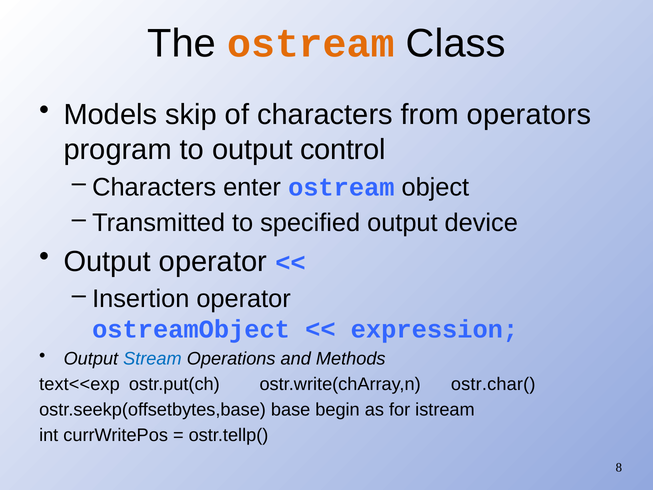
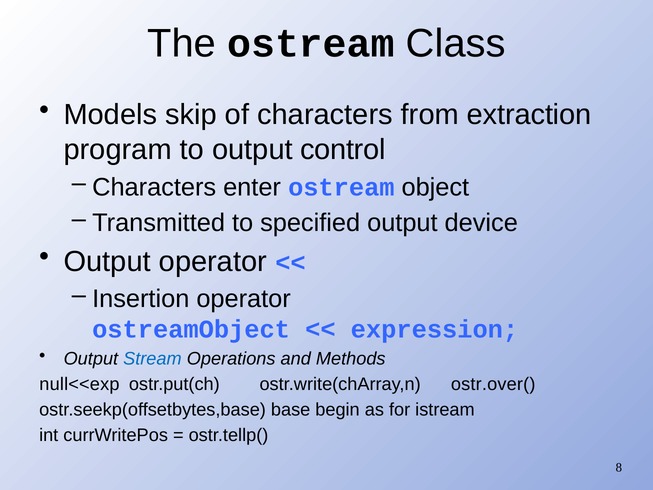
ostream at (311, 44) colour: orange -> black
operators: operators -> extraction
text<<exp: text<<exp -> null<<exp
ostr.char(: ostr.char( -> ostr.over(
